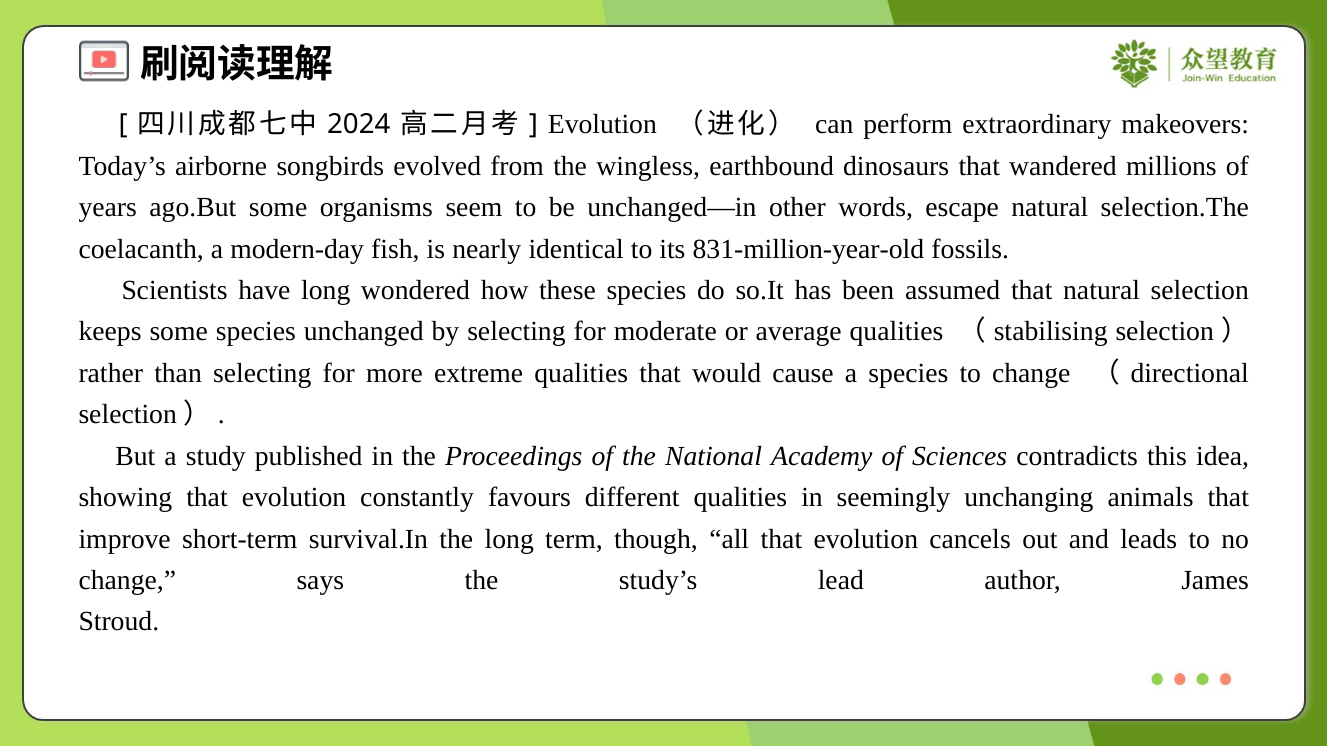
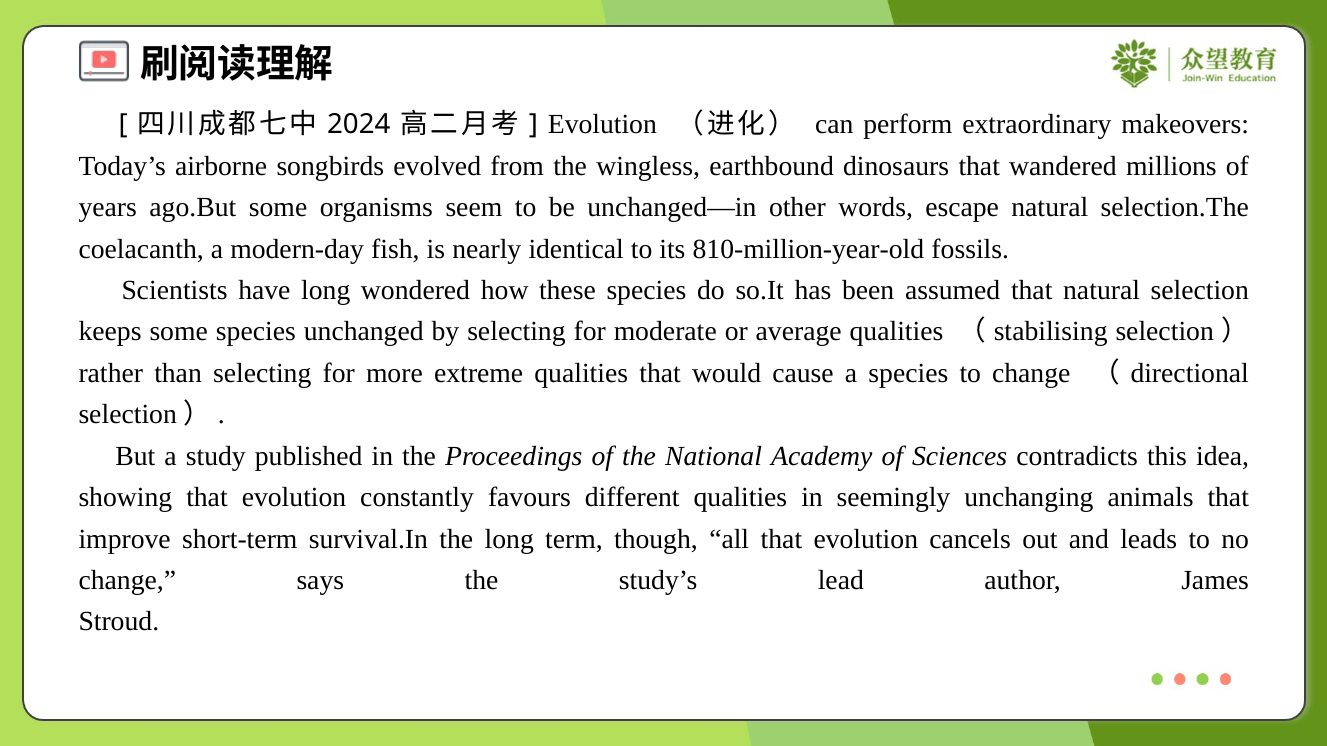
831-million-year-old: 831-million-year-old -> 810-million-year-old
